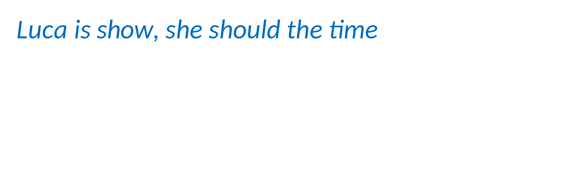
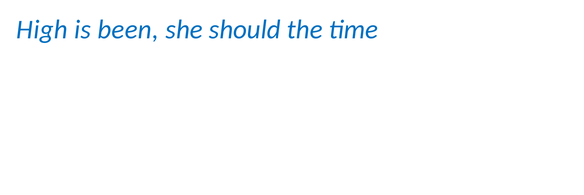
Luca: Luca -> High
show: show -> been
